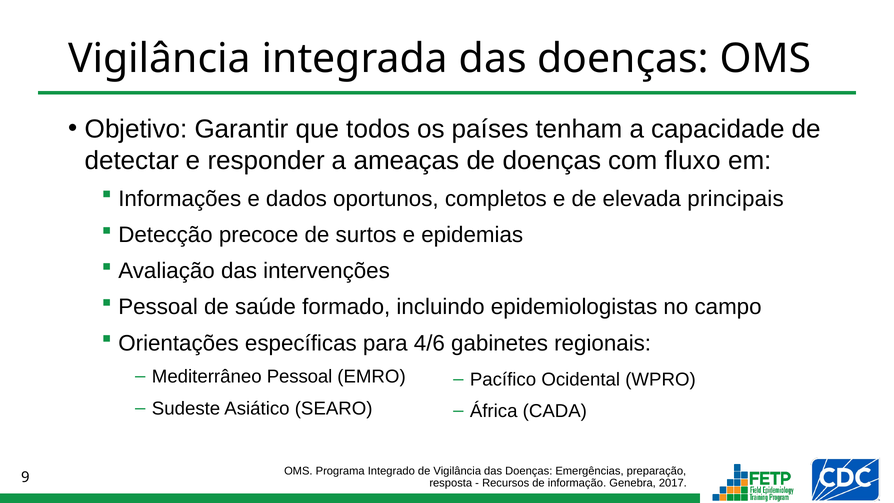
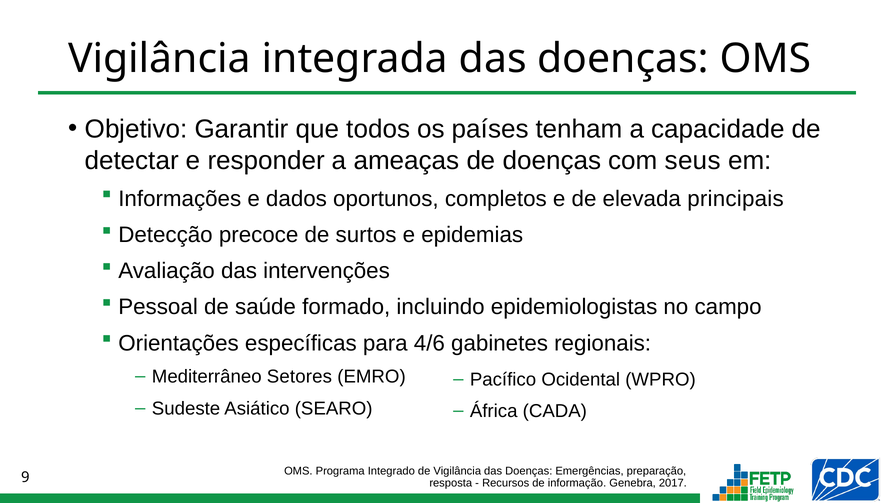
fluxo: fluxo -> seus
Mediterrâneo Pessoal: Pessoal -> Setores
